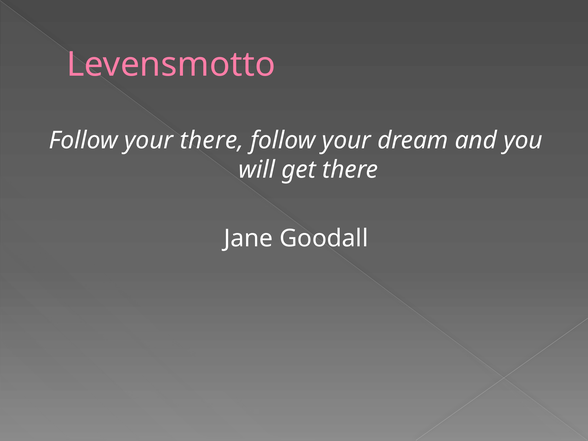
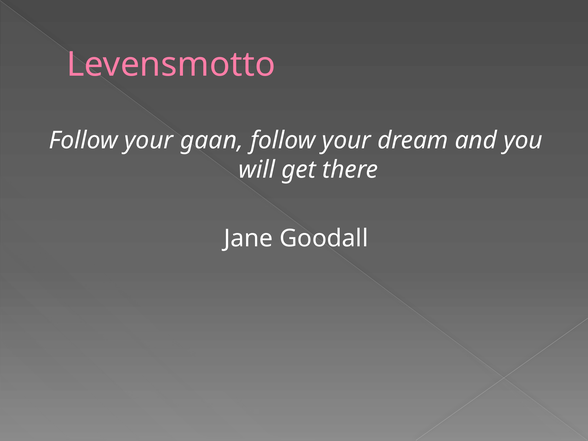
your there: there -> gaan
